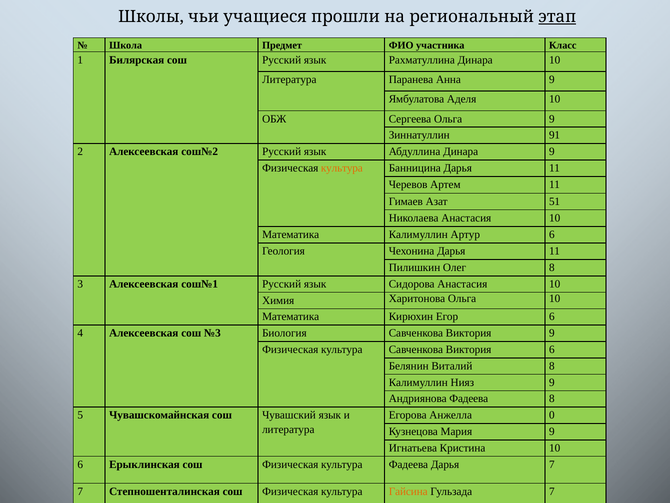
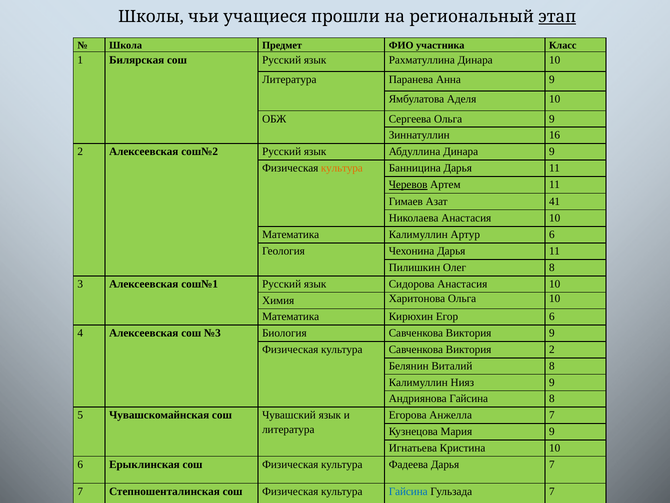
91: 91 -> 16
Черевов underline: none -> present
51: 51 -> 41
Виктория 6: 6 -> 2
Андриянова Фадеева: Фадеева -> Гайсина
Анжелла 0: 0 -> 7
Гайсина at (408, 491) colour: orange -> blue
